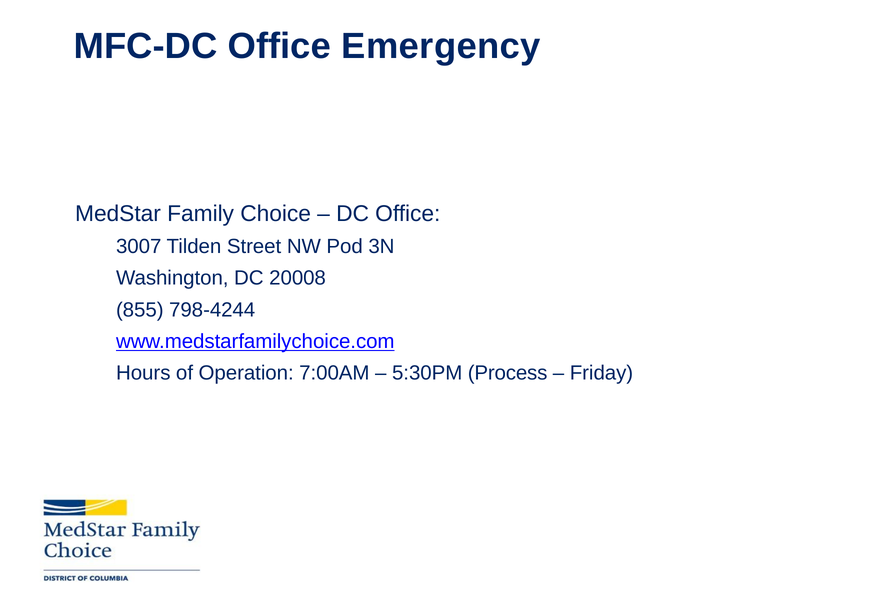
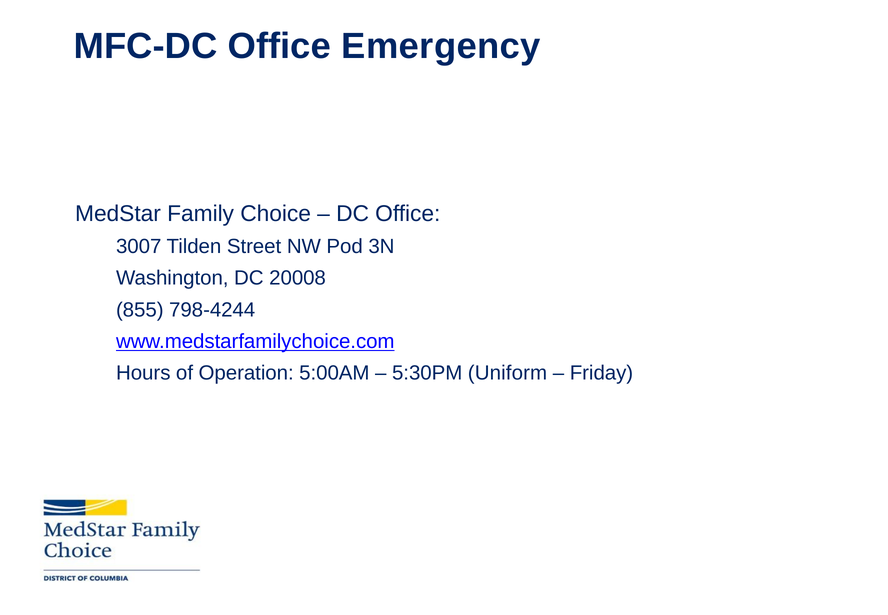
7:00AM: 7:00AM -> 5:00AM
Process: Process -> Uniform
